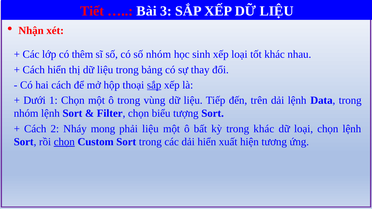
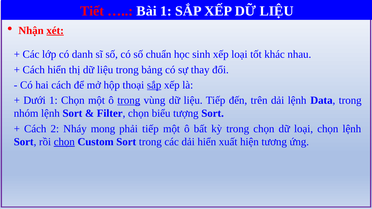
Bài 3: 3 -> 1
xét underline: none -> present
thêm: thêm -> danh
số nhóm: nhóm -> chuẩn
trong at (129, 101) underline: none -> present
phải liệu: liệu -> tiếp
trong khác: khác -> chọn
